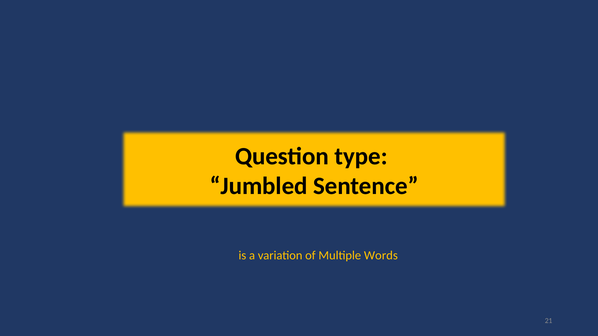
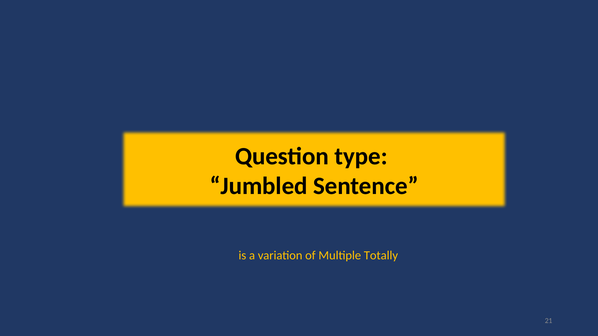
Words: Words -> Totally
